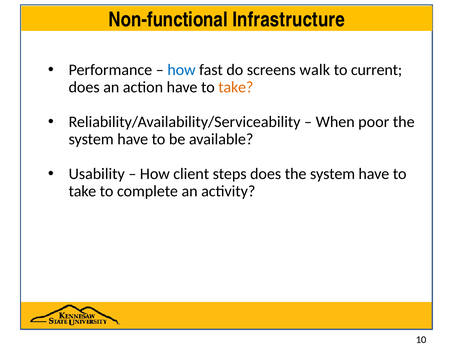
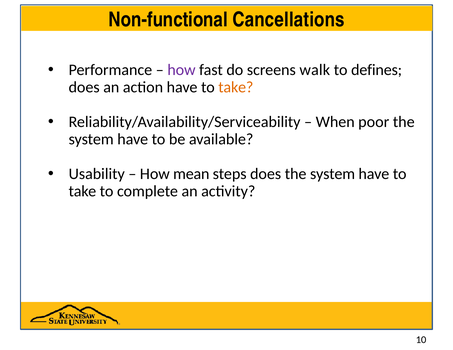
Infrastructure: Infrastructure -> Cancellations
how at (181, 70) colour: blue -> purple
current: current -> defines
client: client -> mean
